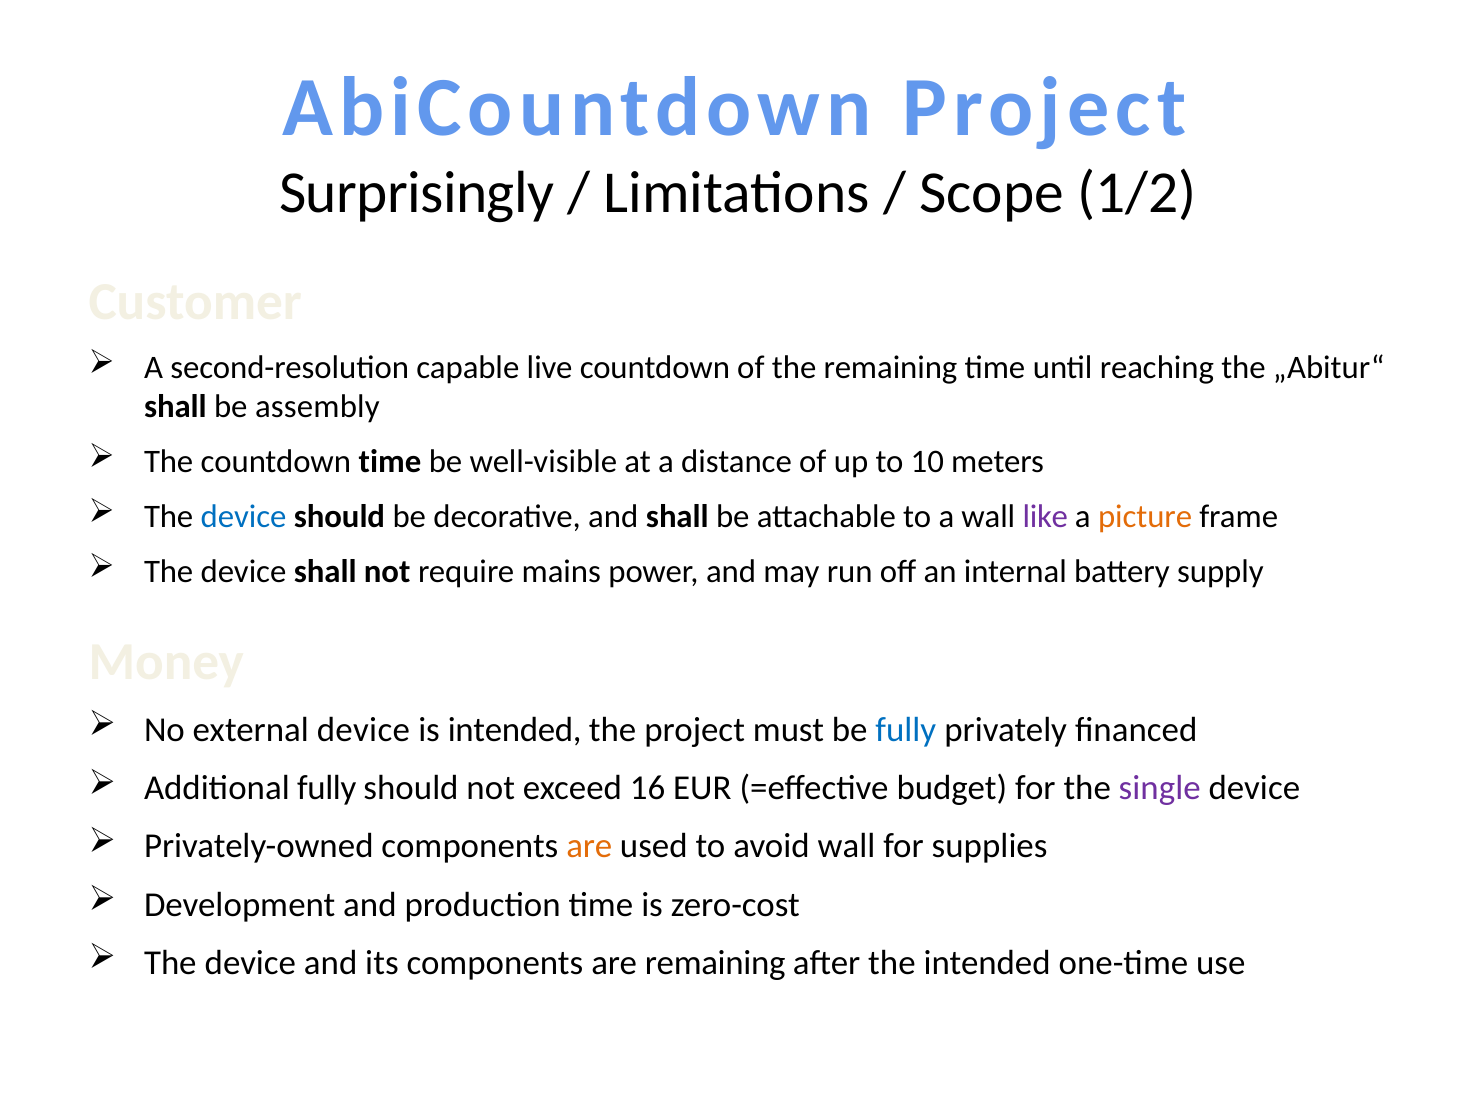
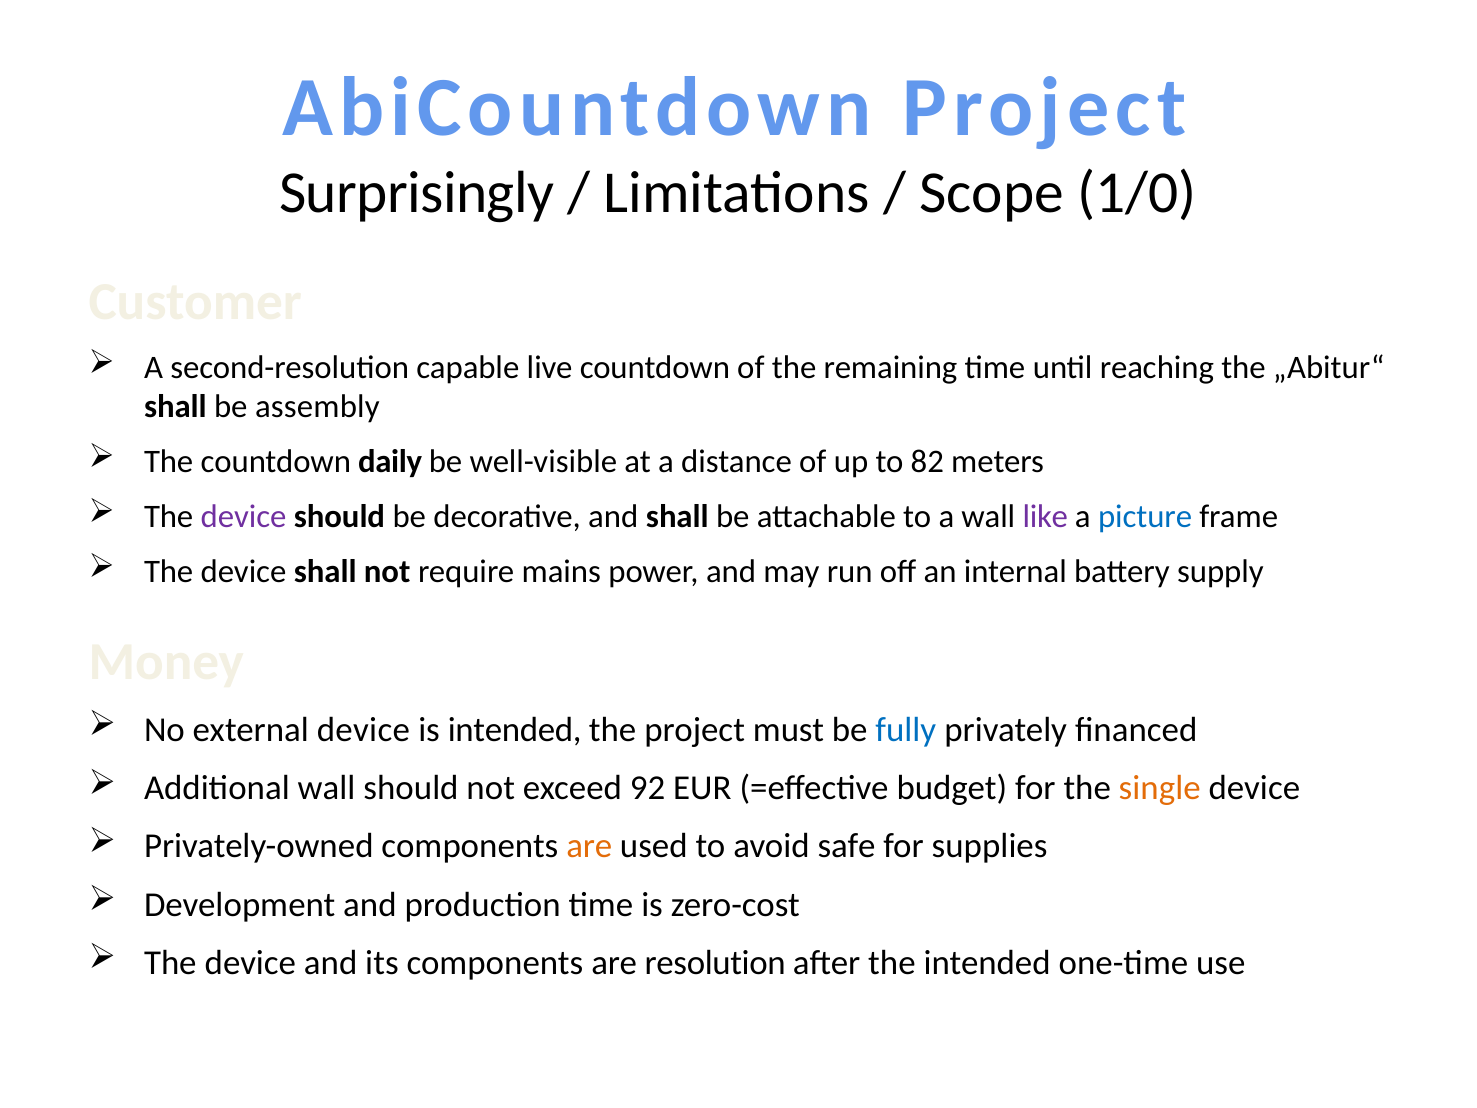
1/2: 1/2 -> 1/0
countdown time: time -> daily
10: 10 -> 82
device at (244, 517) colour: blue -> purple
picture colour: orange -> blue
Additional fully: fully -> wall
16: 16 -> 92
single colour: purple -> orange
avoid wall: wall -> safe
are remaining: remaining -> resolution
